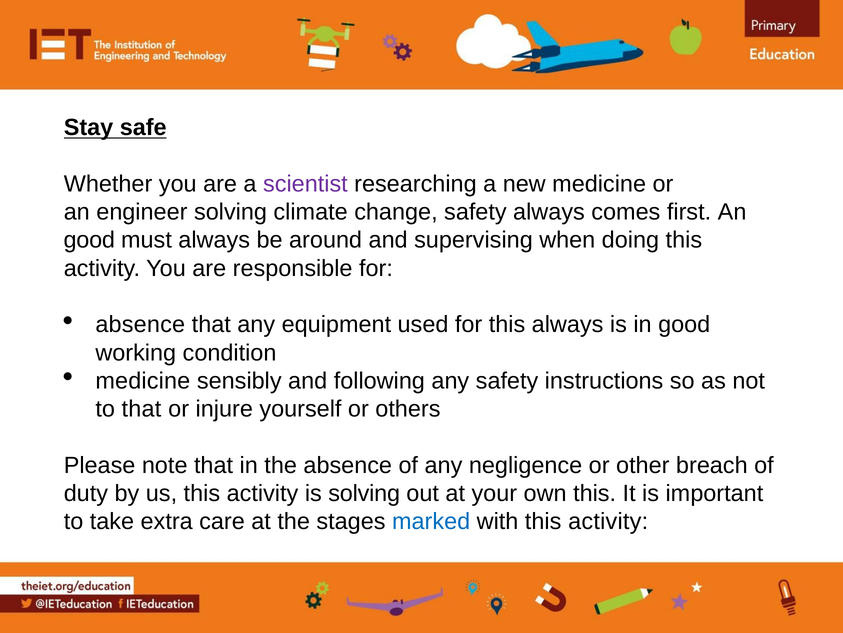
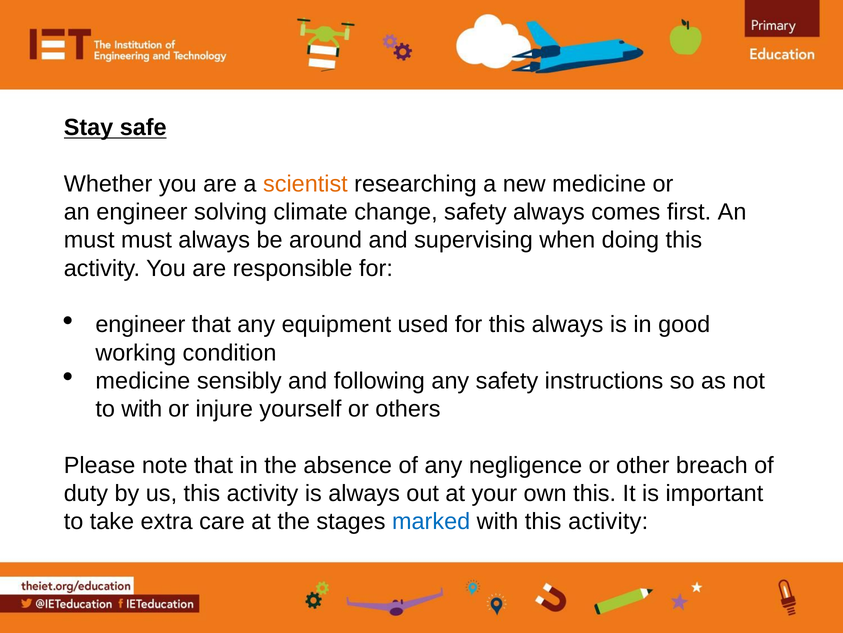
scientist colour: purple -> orange
good at (89, 240): good -> must
absence at (140, 324): absence -> engineer
to that: that -> with
is solving: solving -> always
